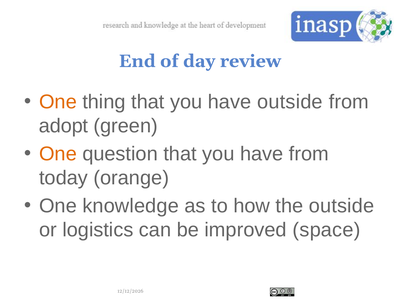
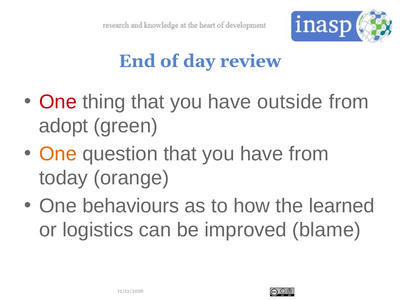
One at (58, 102) colour: orange -> red
knowledge: knowledge -> behaviours
the outside: outside -> learned
space: space -> blame
